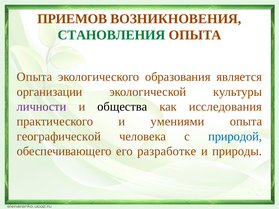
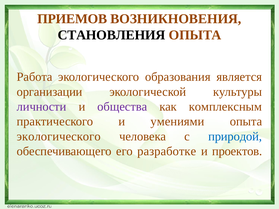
СТАНОВЛЕНИЯ colour: green -> black
Опыта at (34, 77): Опыта -> Работа
общества colour: black -> purple
исследования: исследования -> комплексным
географической at (59, 137): географической -> экологического
природы: природы -> проектов
